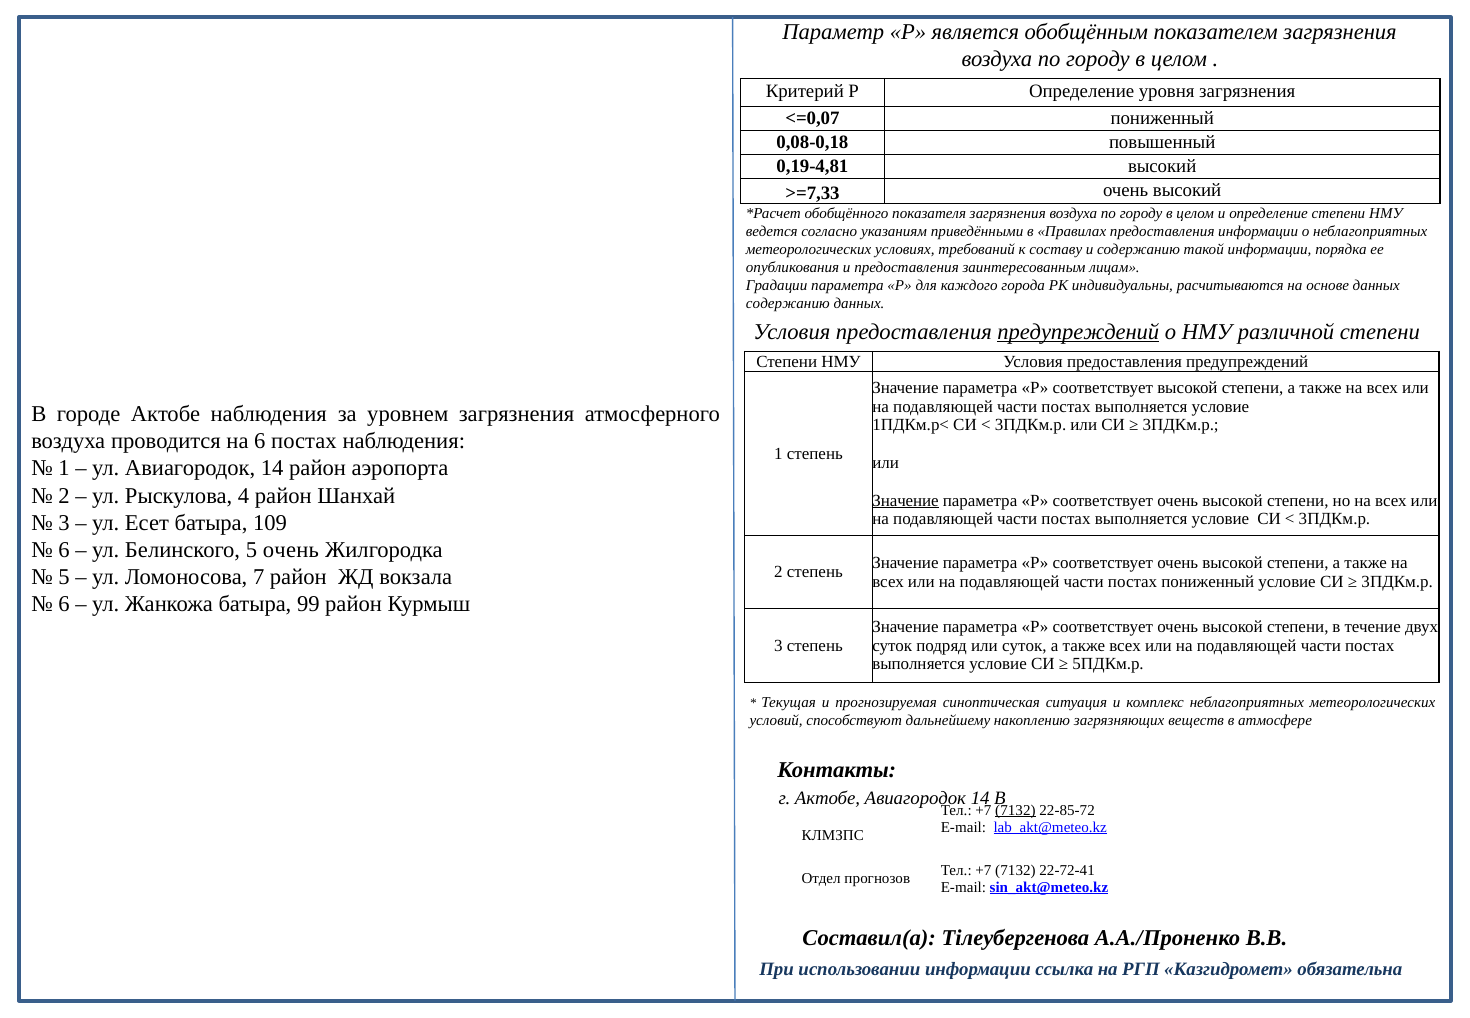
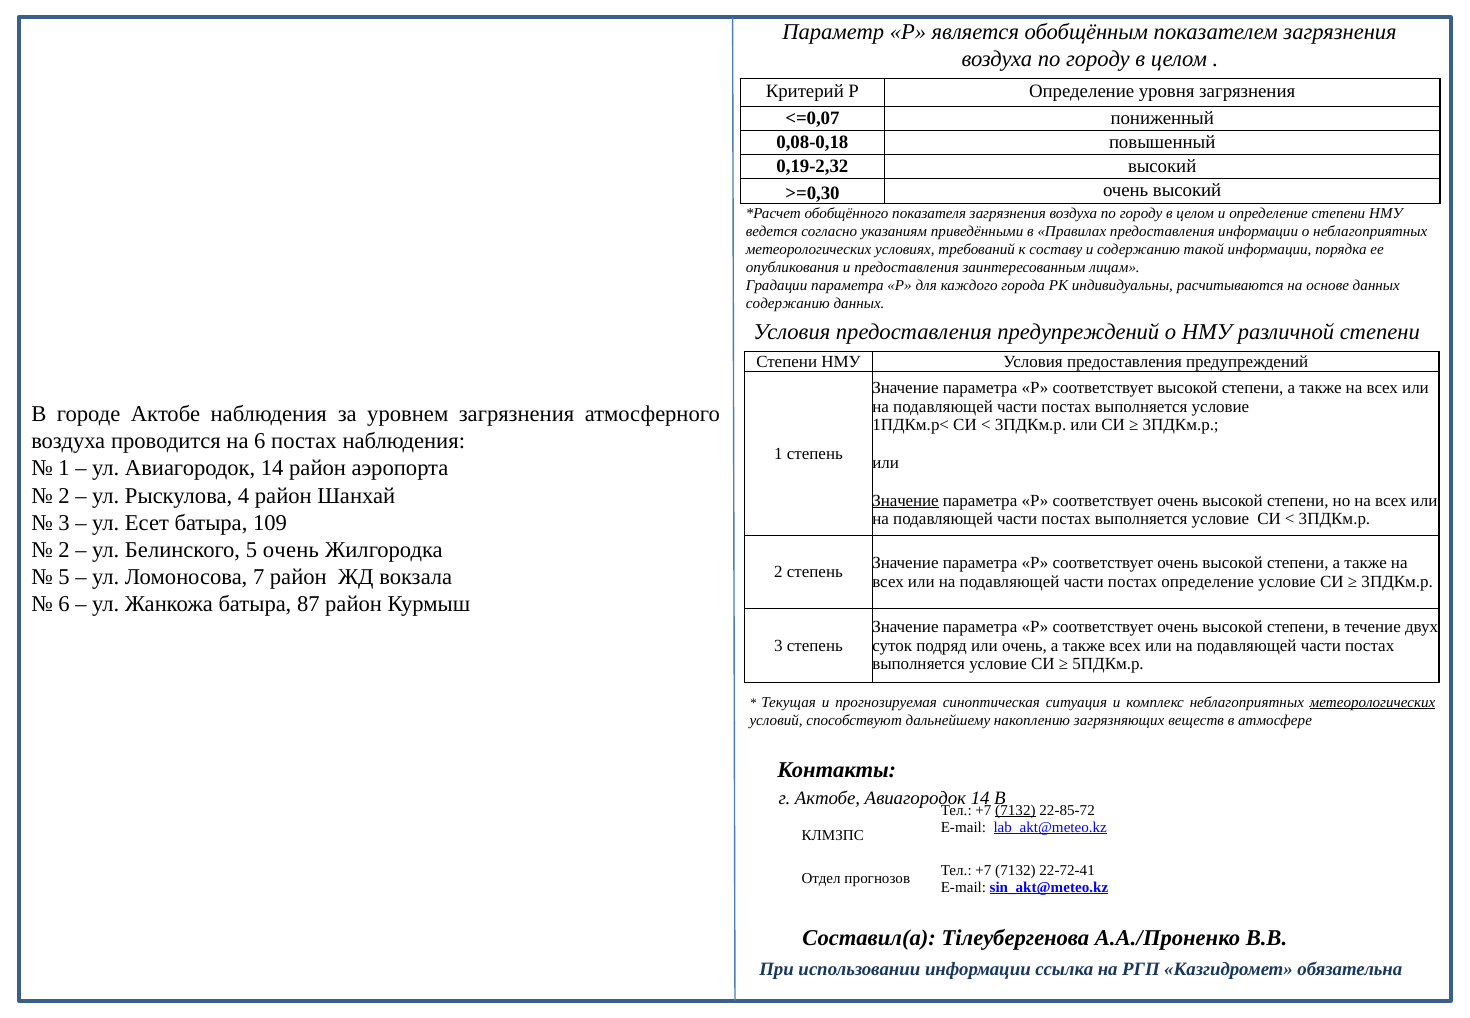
0,19-4,81: 0,19-4,81 -> 0,19-2,32
>=7,33: >=7,33 -> >=0,30
предупреждений at (1078, 332) underline: present -> none
6 at (64, 550): 6 -> 2
постах пониженный: пониженный -> определение
99: 99 -> 87
или суток: суток -> очень
метеорологических at (1373, 702) underline: none -> present
